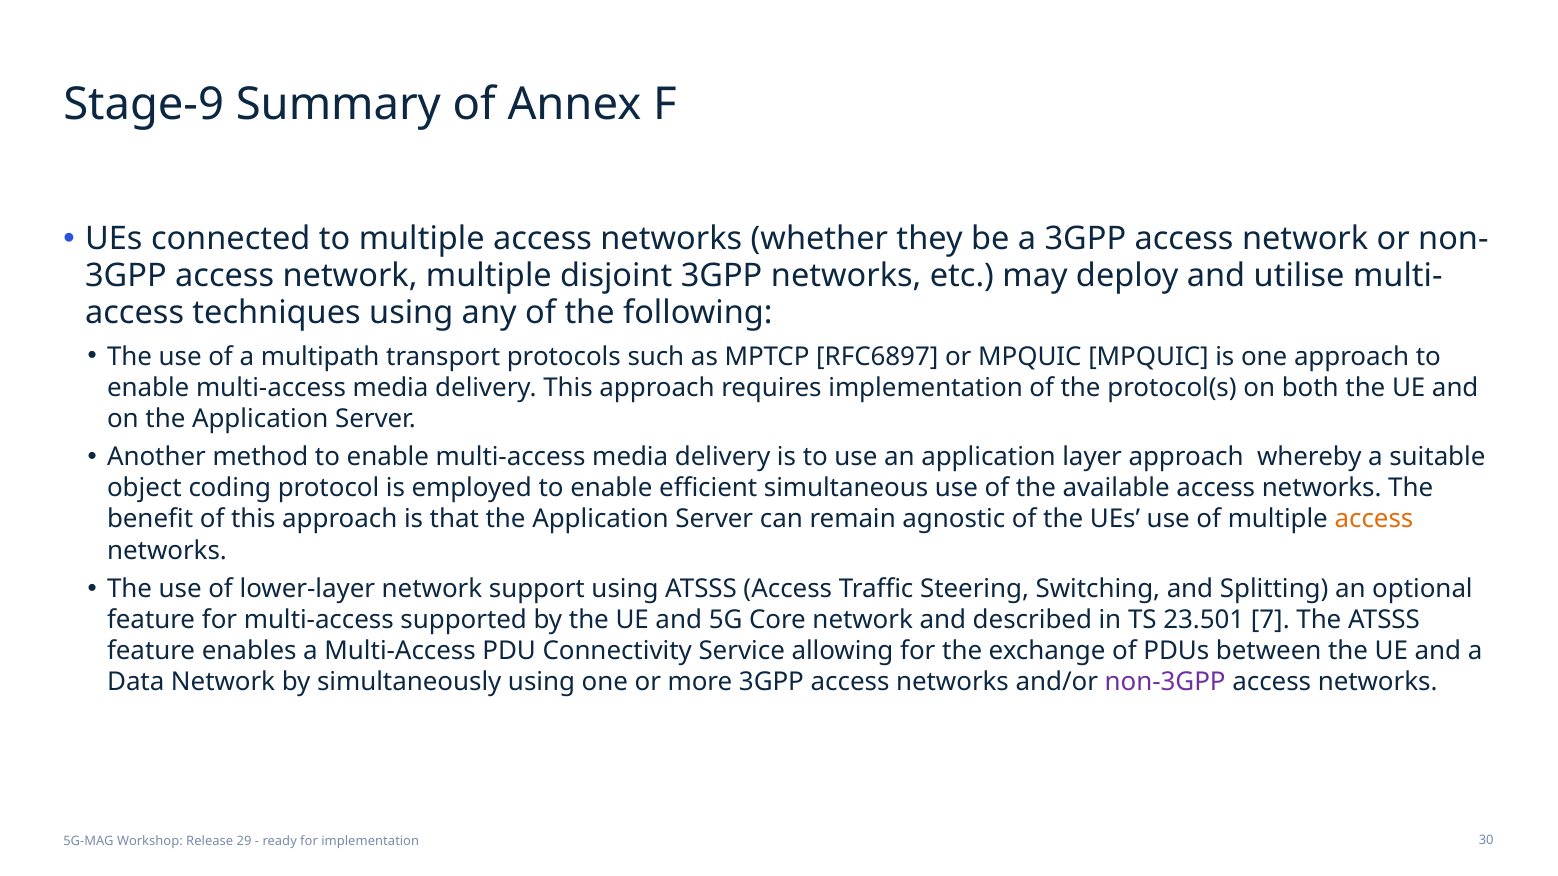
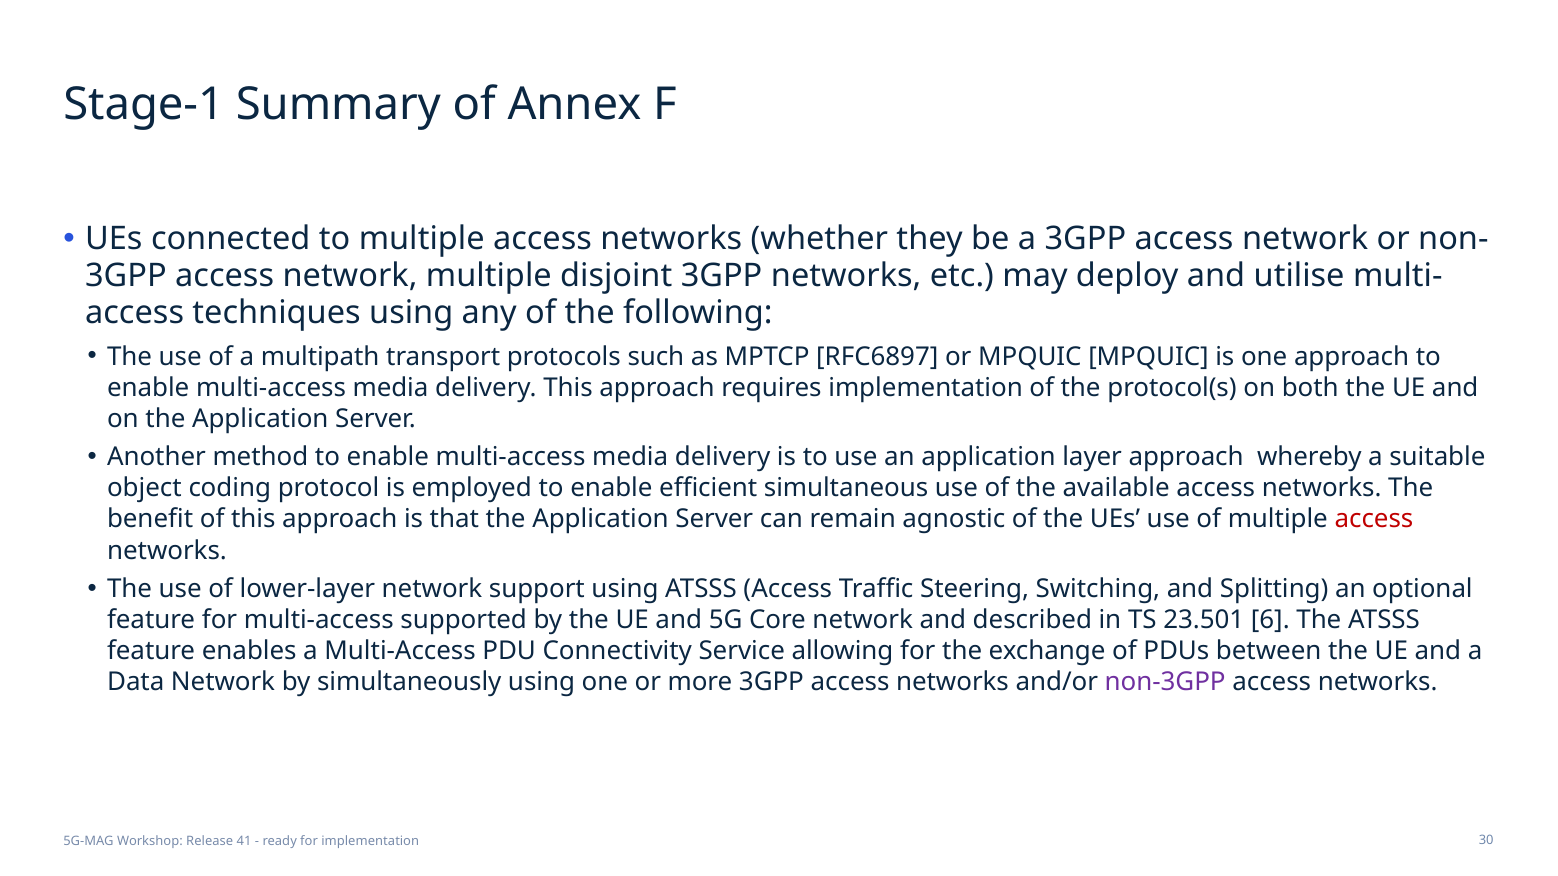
Stage-9: Stage-9 -> Stage-1
access at (1374, 520) colour: orange -> red
7: 7 -> 6
29: 29 -> 41
